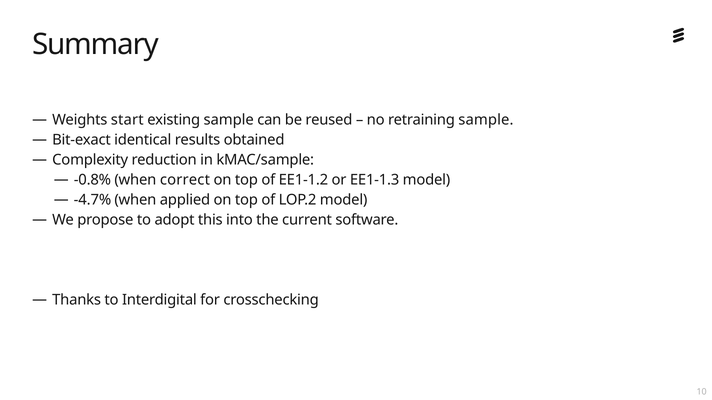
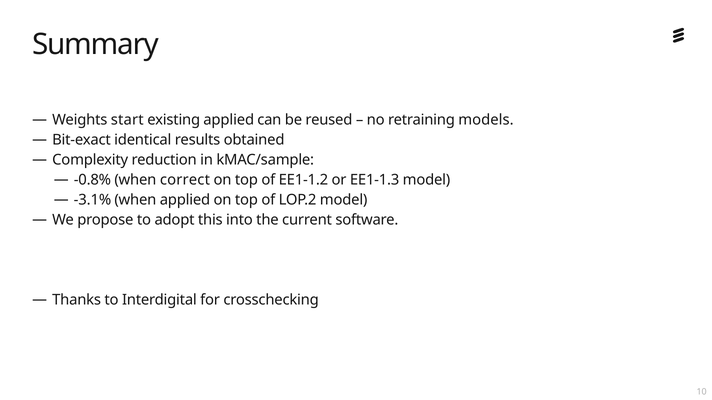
existing sample: sample -> applied
retraining sample: sample -> models
-4.7%: -4.7% -> -3.1%
